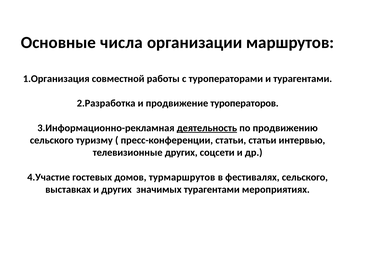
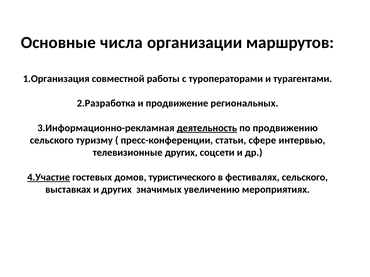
туроператоров: туроператоров -> региональных
статьи статьи: статьи -> сфере
4.Участие underline: none -> present
турмаршрутов: турмаршрутов -> туристического
значимых турагентами: турагентами -> увеличению
